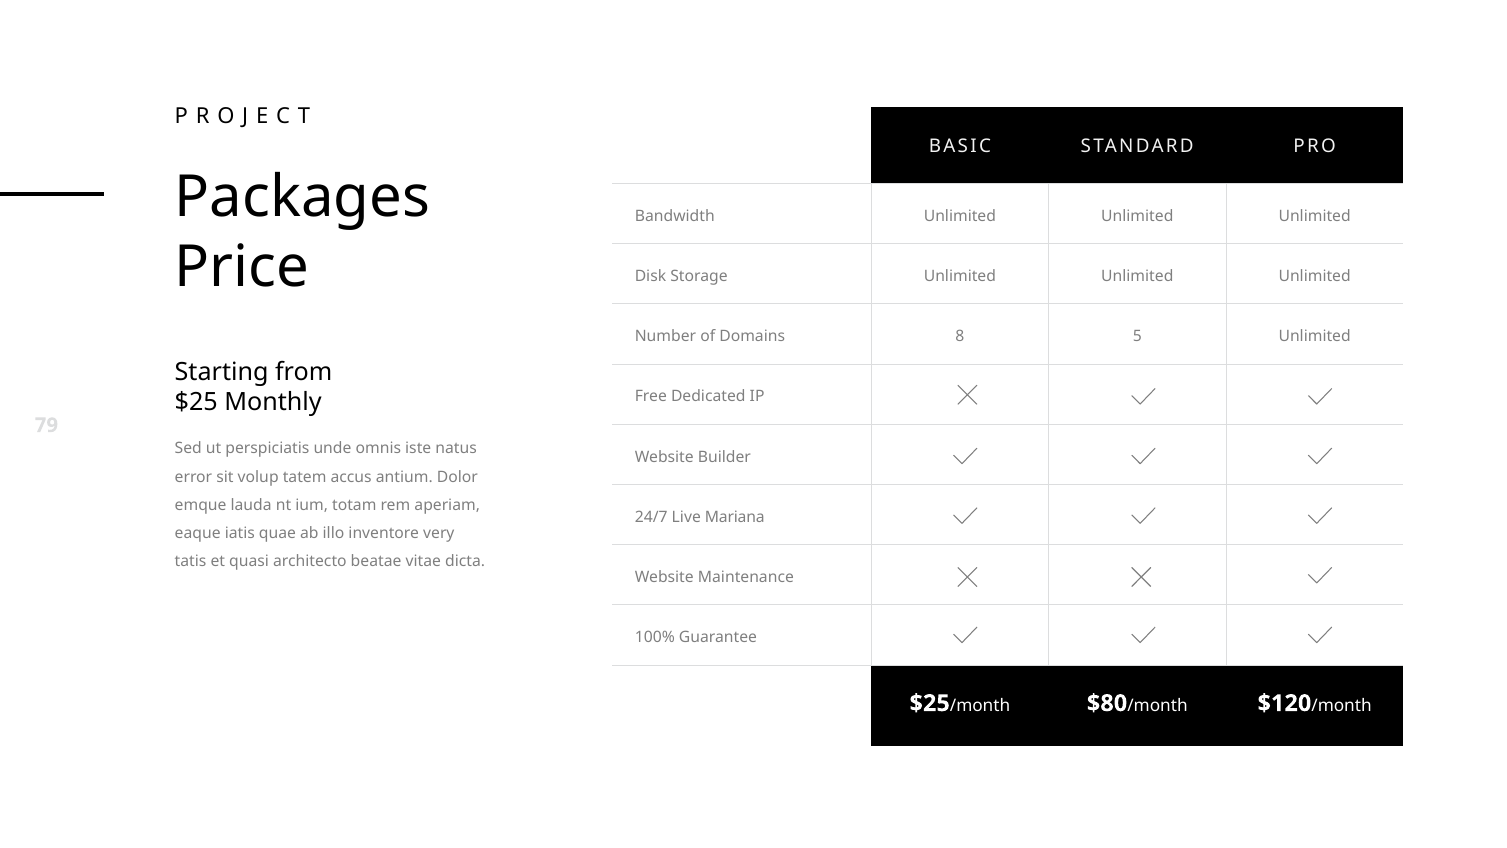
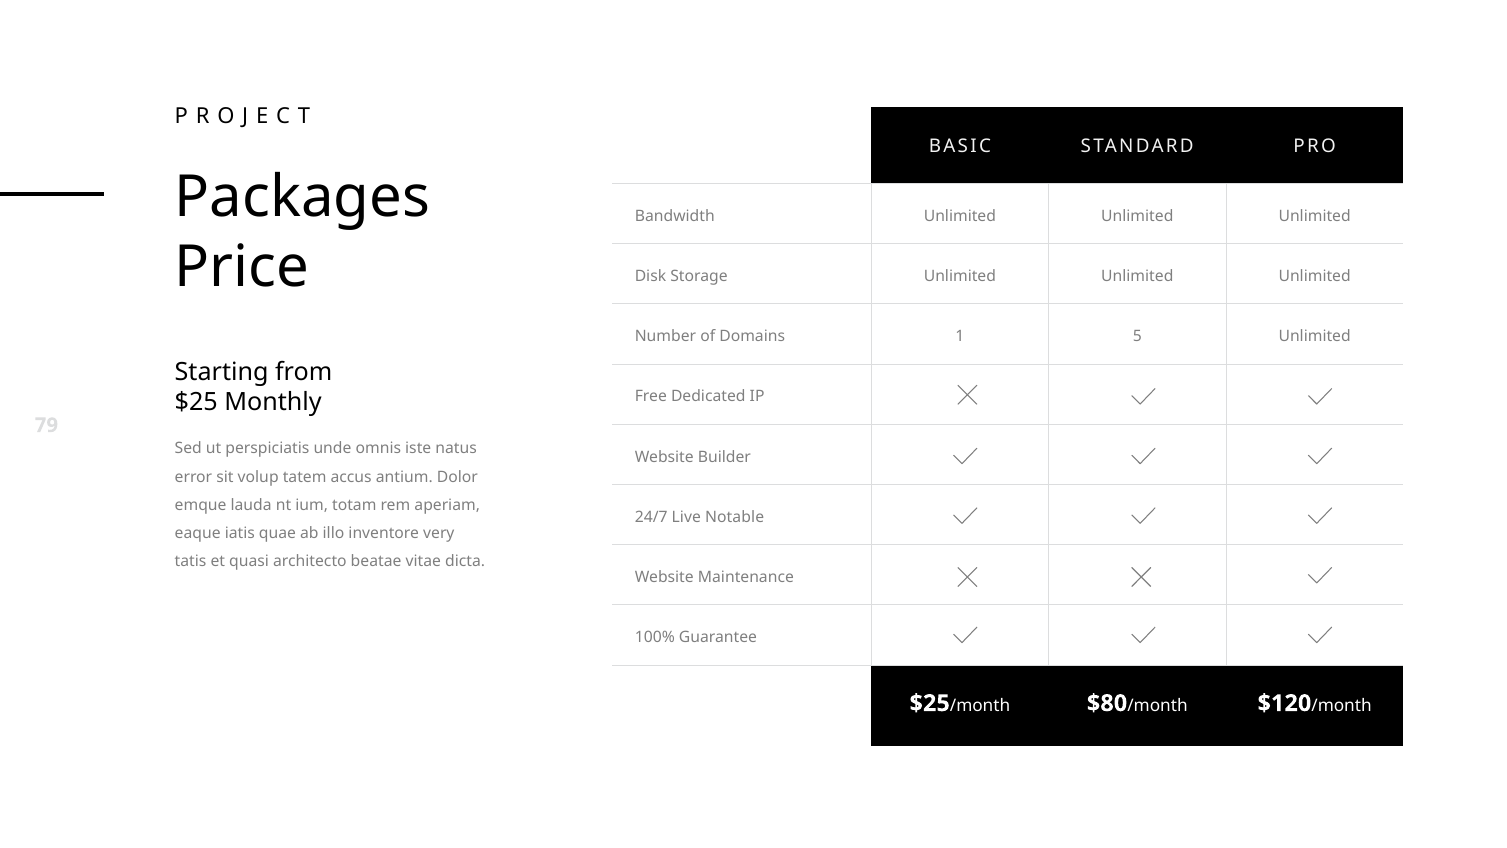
8: 8 -> 1
Mariana: Mariana -> Notable
